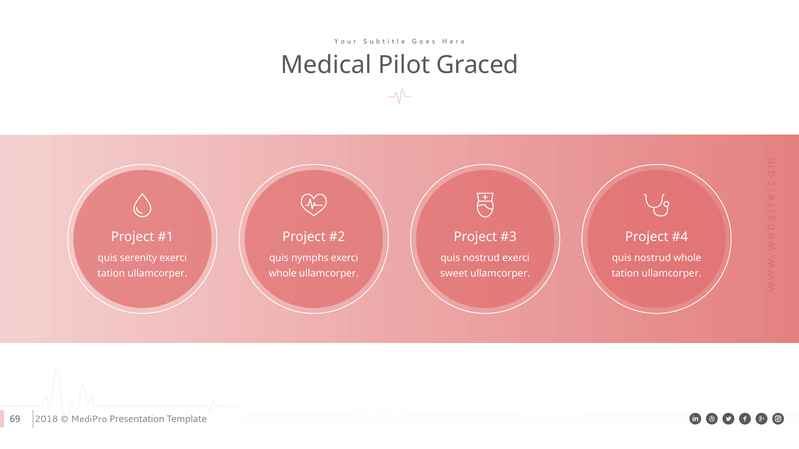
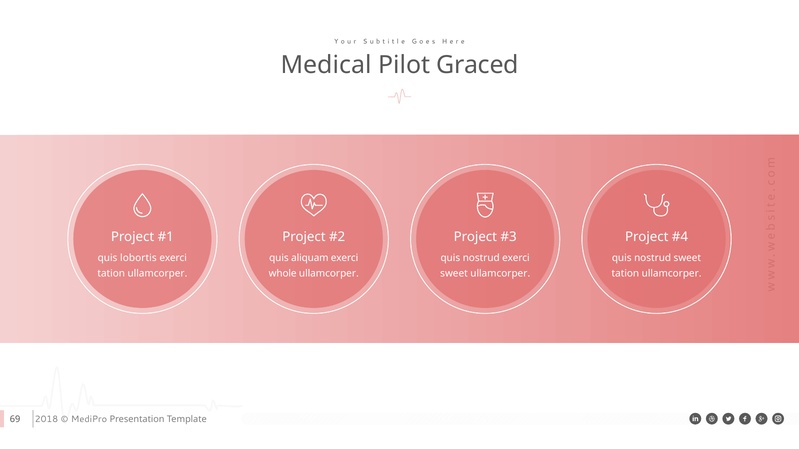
serenity: serenity -> lobortis
nymphs: nymphs -> aliquam
nostrud whole: whole -> sweet
